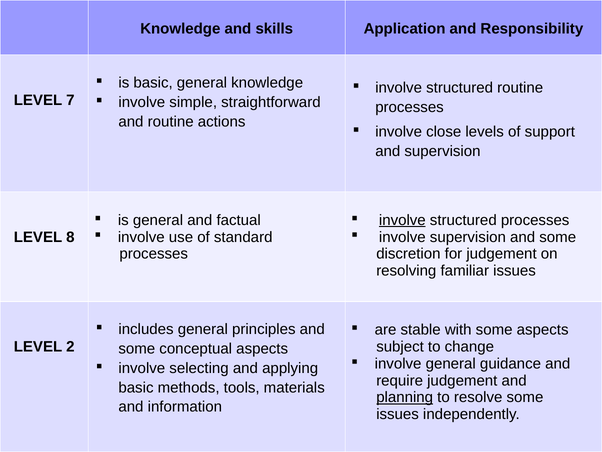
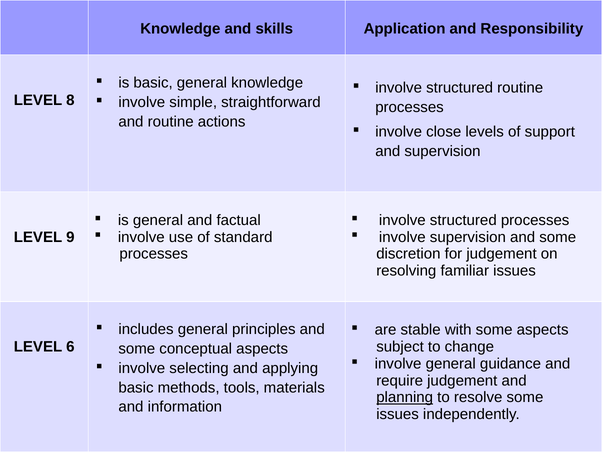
7: 7 -> 8
involve at (402, 220) underline: present -> none
8: 8 -> 9
2: 2 -> 6
